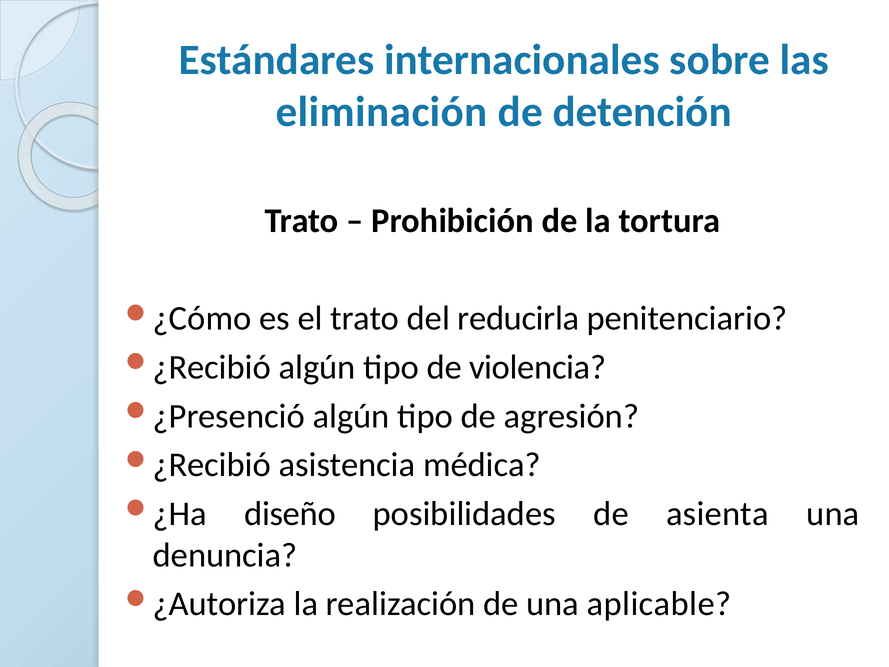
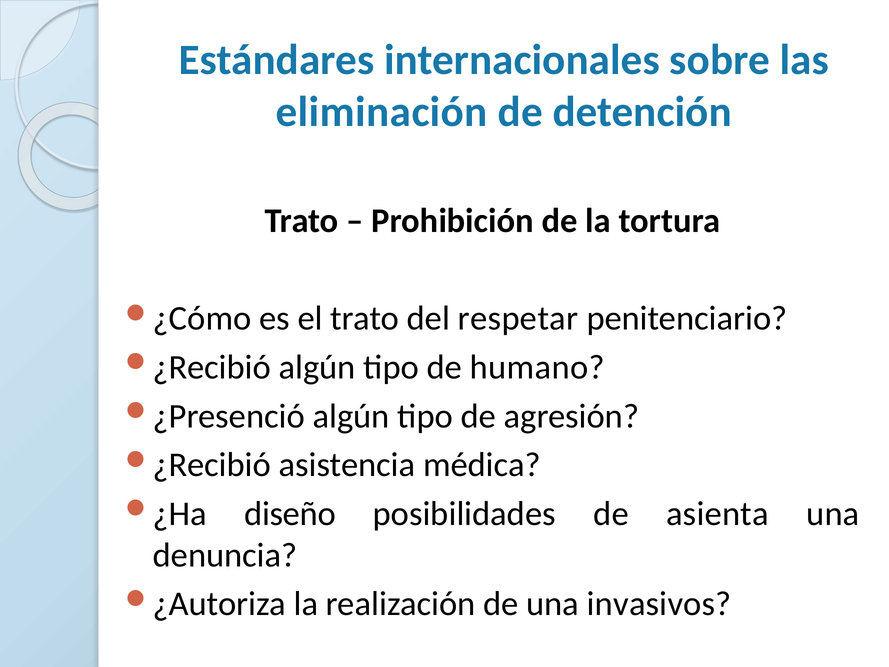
reducirla: reducirla -> respetar
violencia: violencia -> humano
aplicable: aplicable -> invasivos
